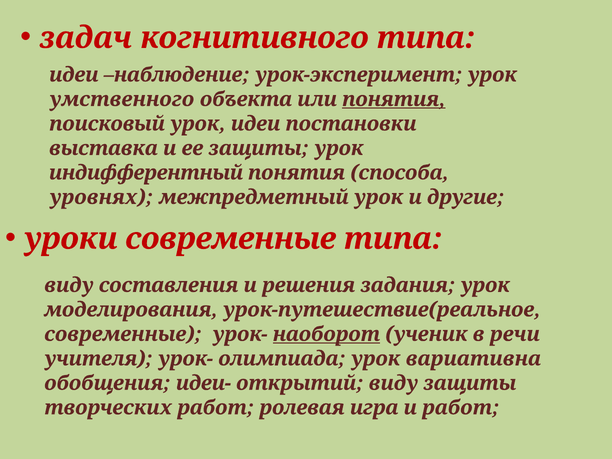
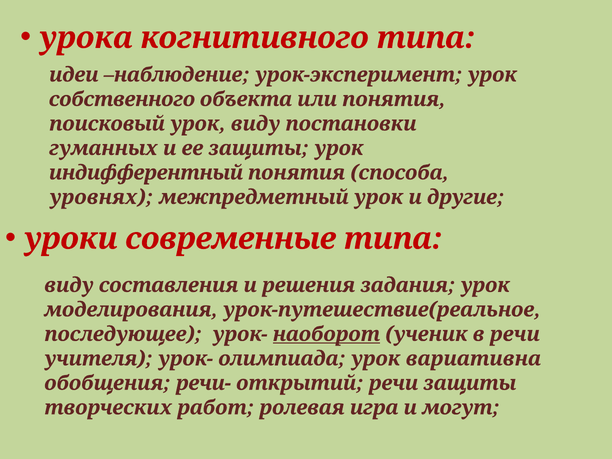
задач: задач -> урока
умственного: умственного -> собственного
понятия at (394, 99) underline: present -> none
урок идеи: идеи -> виду
выставка: выставка -> гуманных
современные at (123, 334): современные -> последующее
идеи-: идеи- -> речи-
открытий виду: виду -> речи
и работ: работ -> могут
